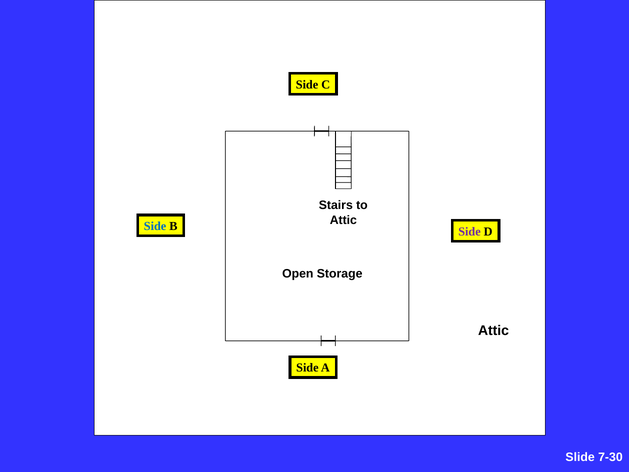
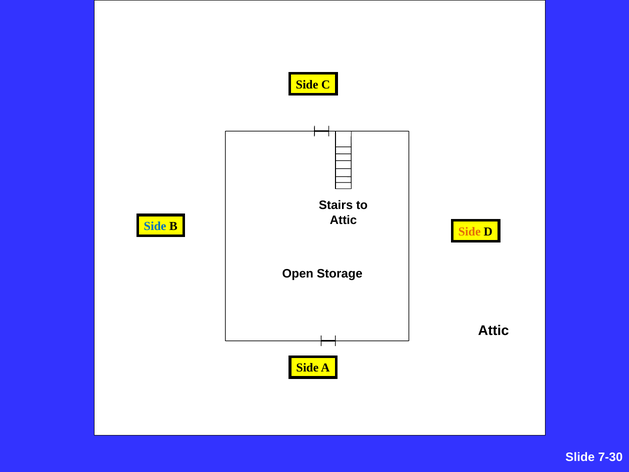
Side at (469, 231) colour: purple -> orange
